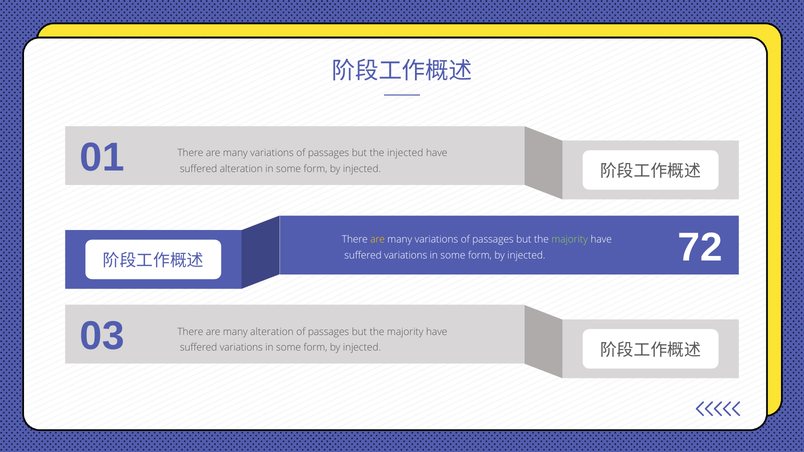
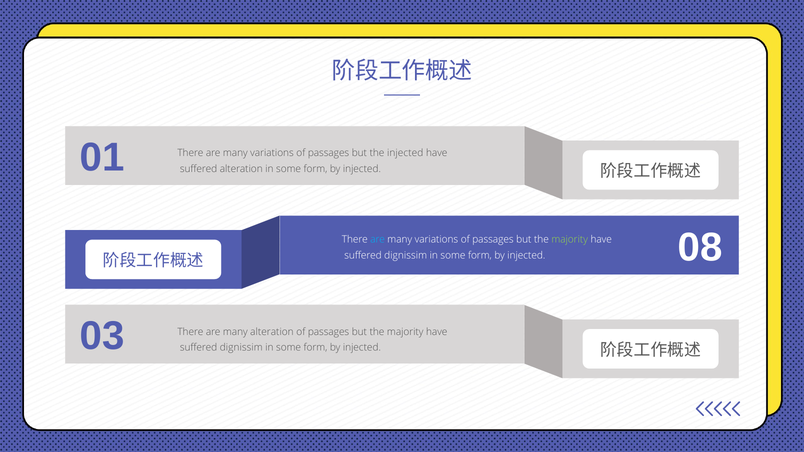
are at (378, 240) colour: yellow -> light blue
variations at (406, 255): variations -> dignissim
72: 72 -> 08
variations at (241, 348): variations -> dignissim
